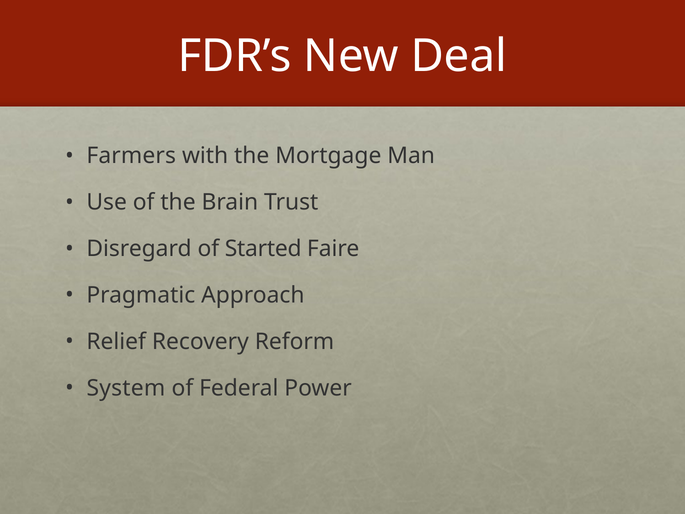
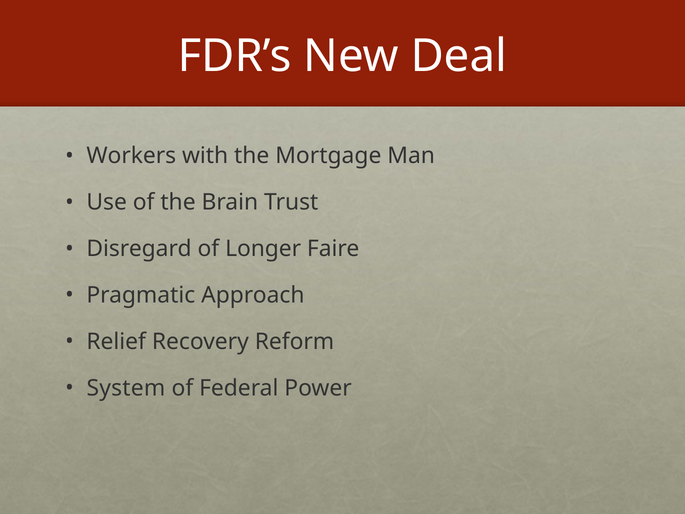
Farmers: Farmers -> Workers
Started: Started -> Longer
